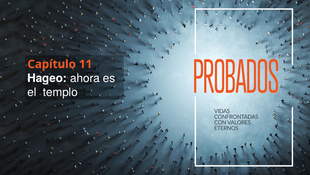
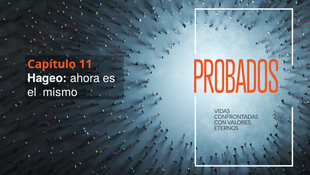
templo: templo -> mismo
